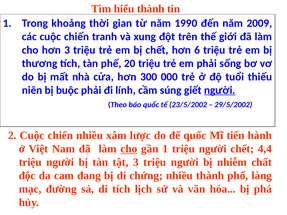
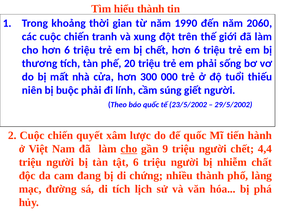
2009: 2009 -> 2060
cho hơn 3: 3 -> 6
người at (220, 90) underline: present -> none
chiến nhiều: nhiều -> quyết
gần 1: 1 -> 9
tật 3: 3 -> 6
